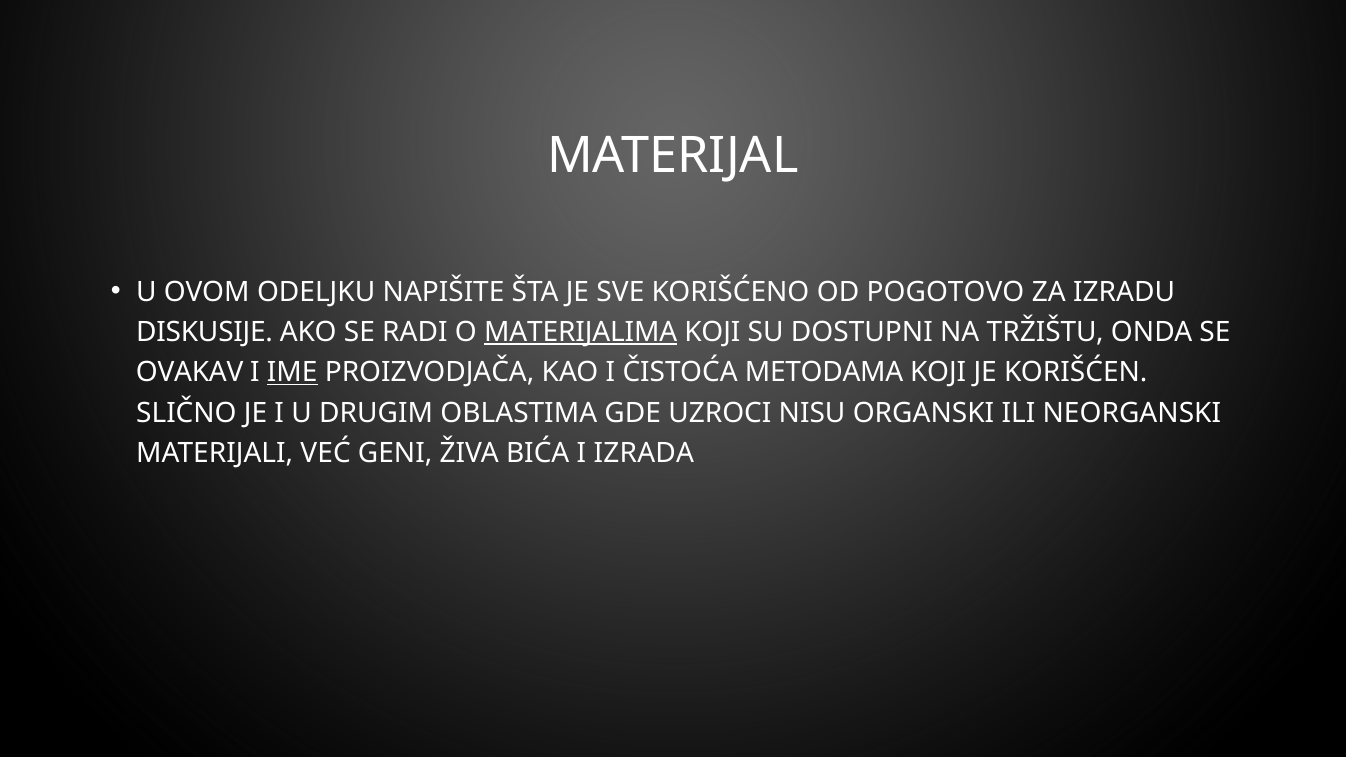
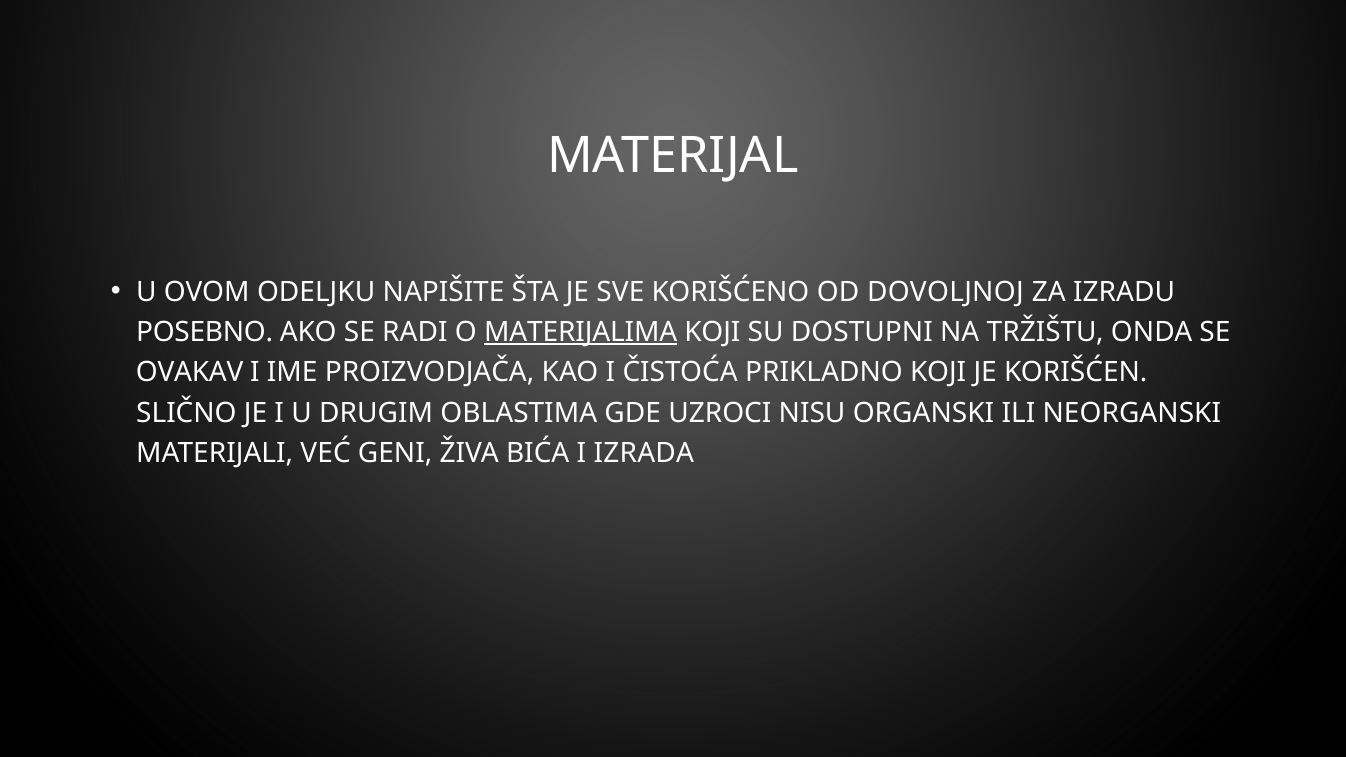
POGOTOVO: POGOTOVO -> DOVOLJNOJ
DISKUSIJE: DISKUSIJE -> POSEBNO
IME underline: present -> none
METODAMA: METODAMA -> PRIKLADNO
